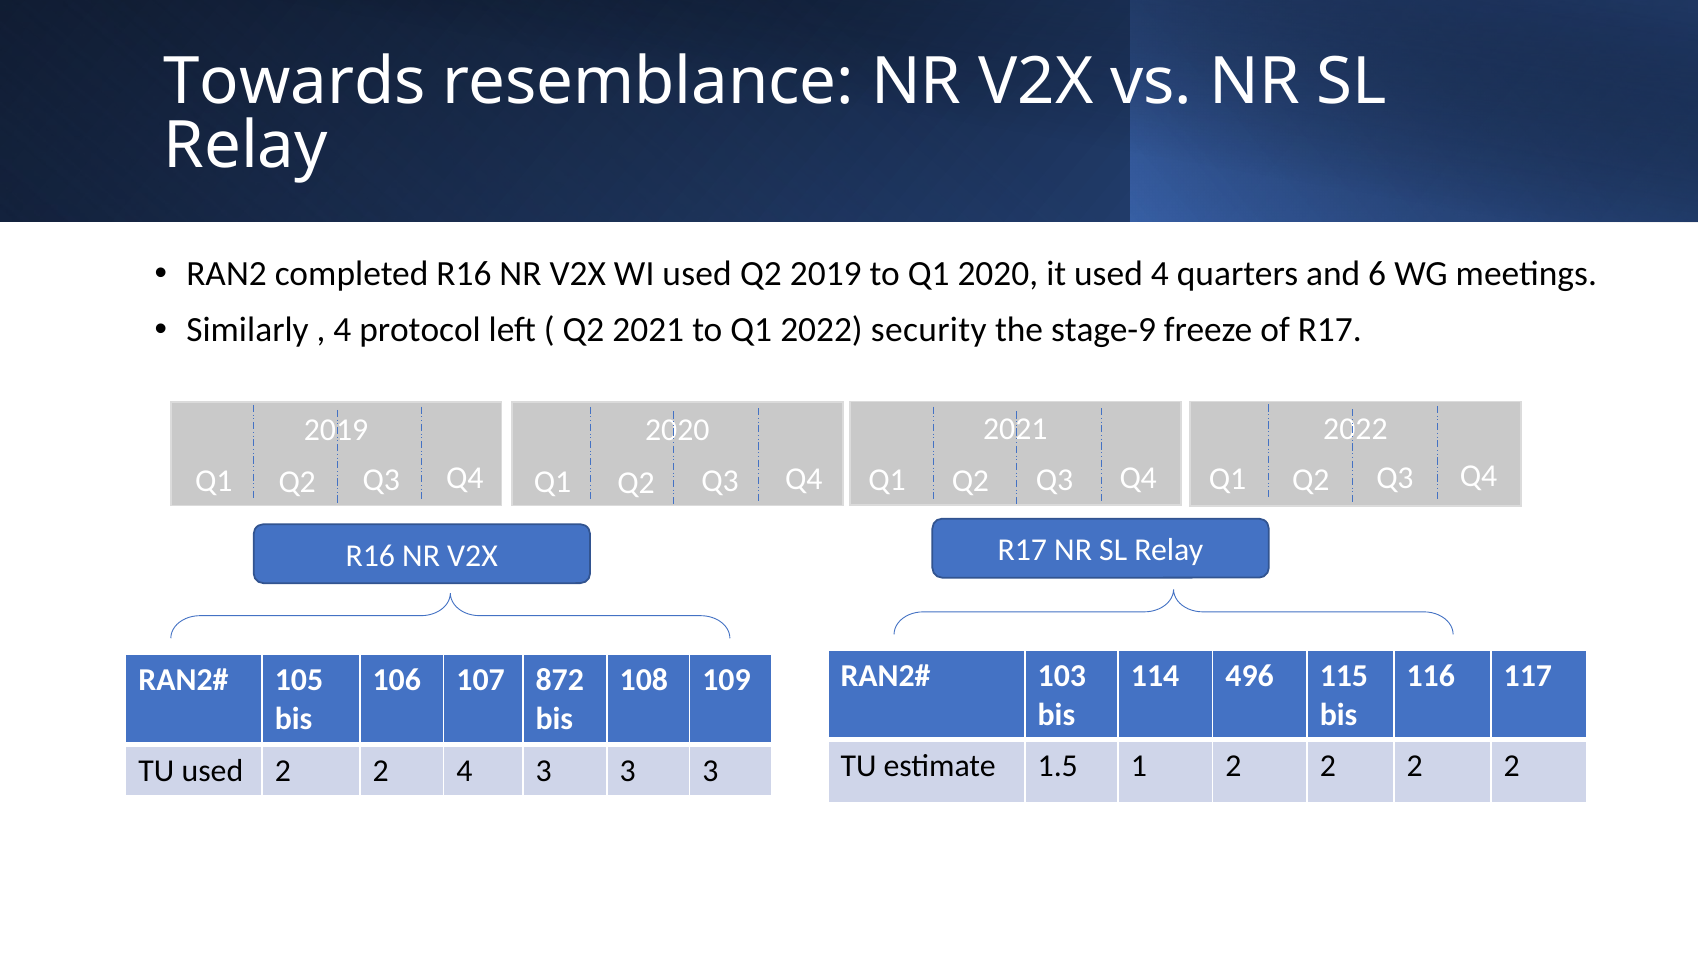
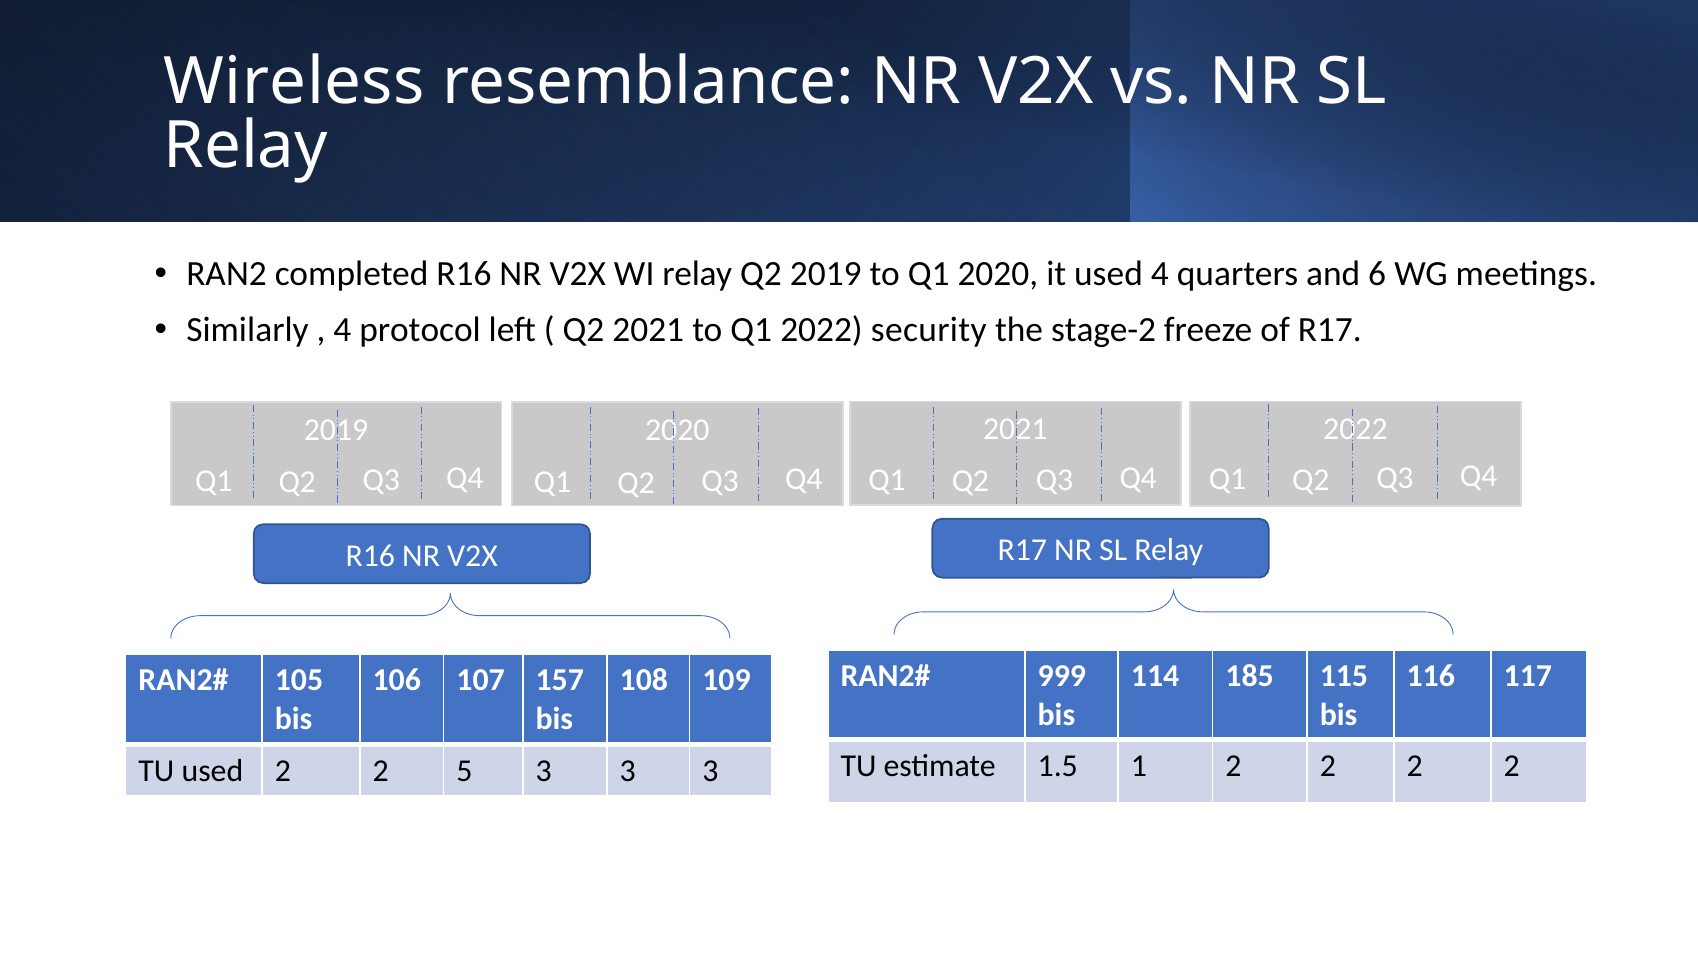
Towards: Towards -> Wireless
WI used: used -> relay
stage-9: stage-9 -> stage-2
103: 103 -> 999
496: 496 -> 185
872: 872 -> 157
2 4: 4 -> 5
